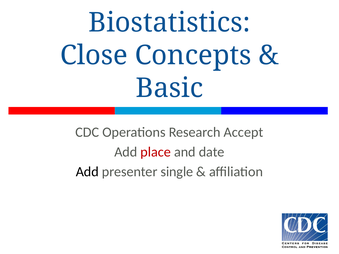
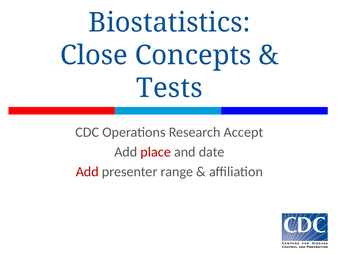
Basic: Basic -> Tests
Add at (87, 172) colour: black -> red
single: single -> range
